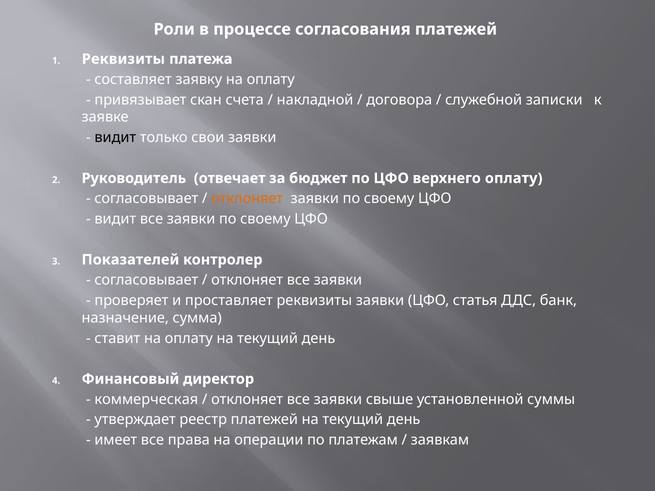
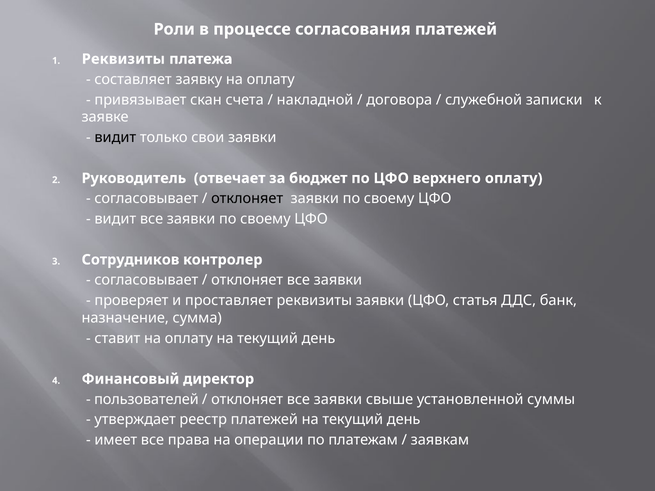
отклоняет at (247, 199) colour: orange -> black
Показателей: Показателей -> Сотрудников
коммерческая: коммерческая -> пользователей
